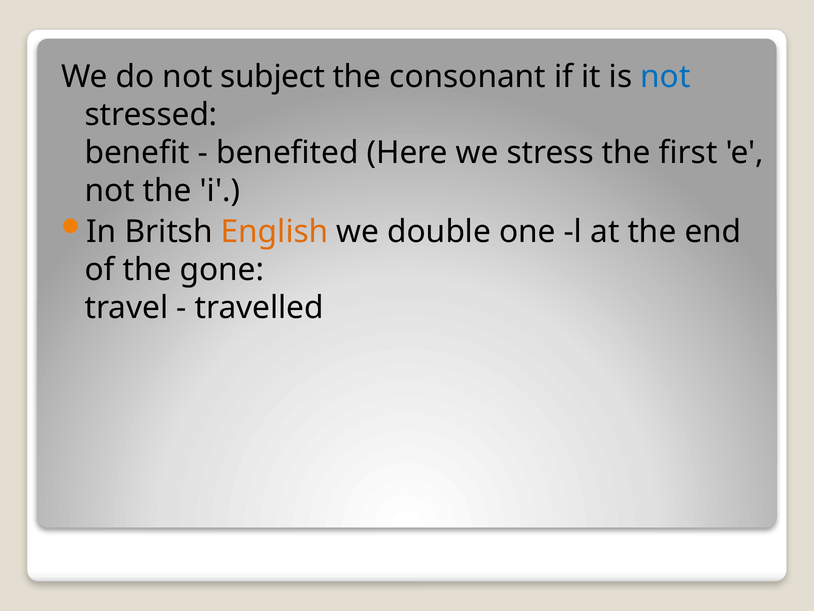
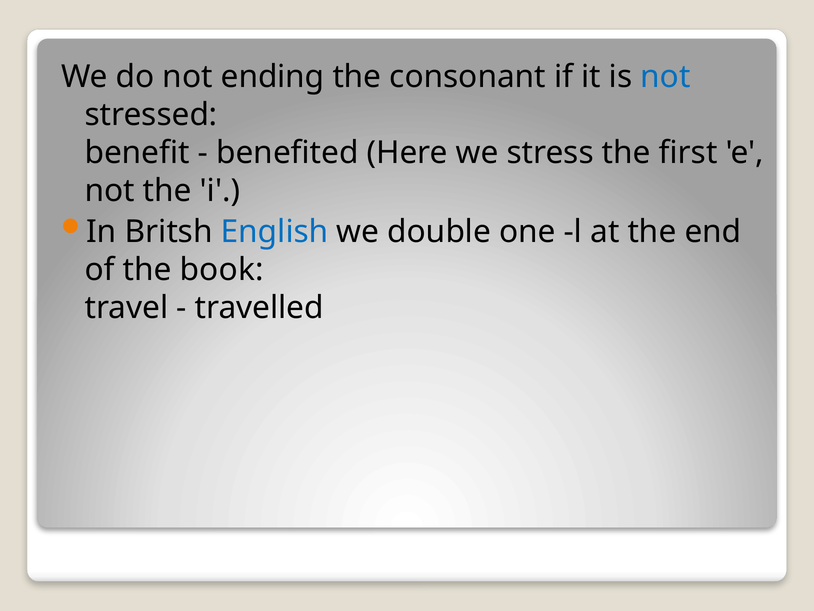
subject: subject -> ending
English colour: orange -> blue
gone: gone -> book
